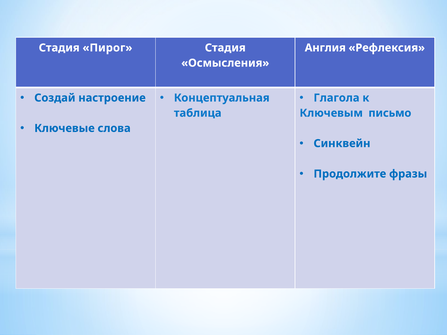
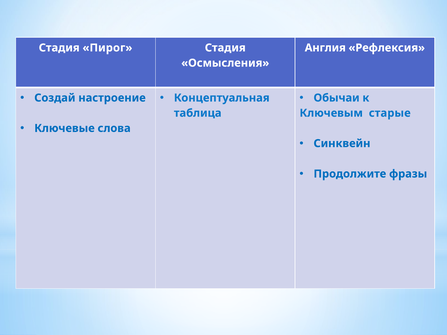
Глагола: Глагола -> Обычаи
письмо: письмо -> старые
